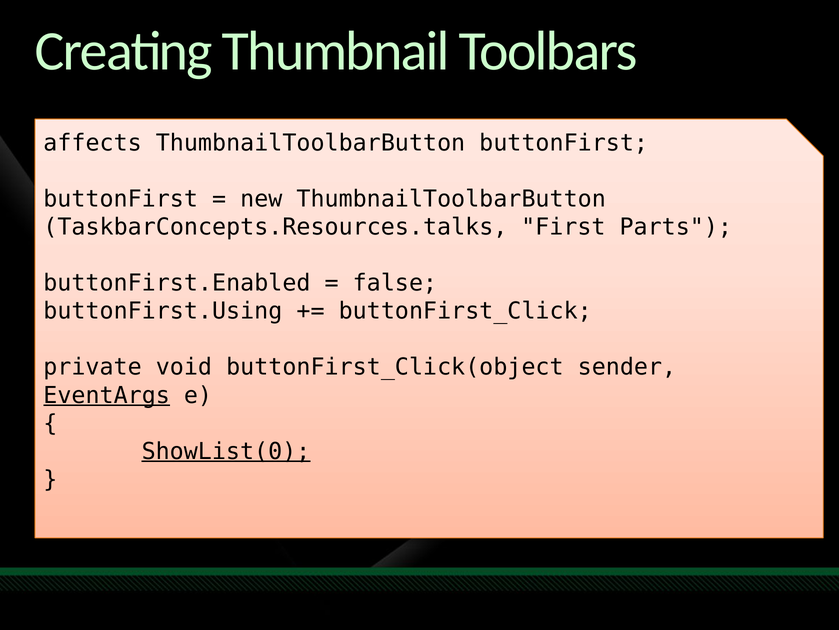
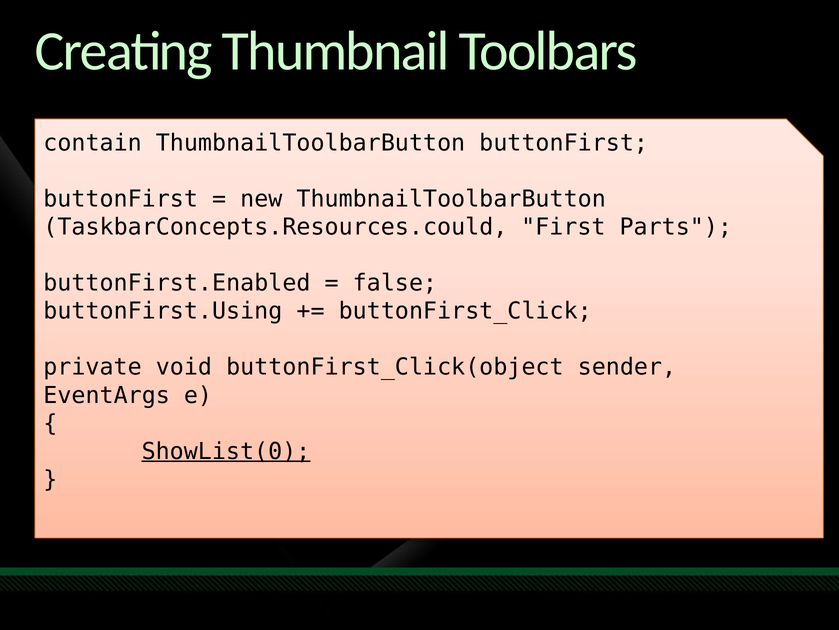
affects: affects -> contain
TaskbarConcepts.Resources.talks: TaskbarConcepts.Resources.talks -> TaskbarConcepts.Resources.could
EventArgs underline: present -> none
